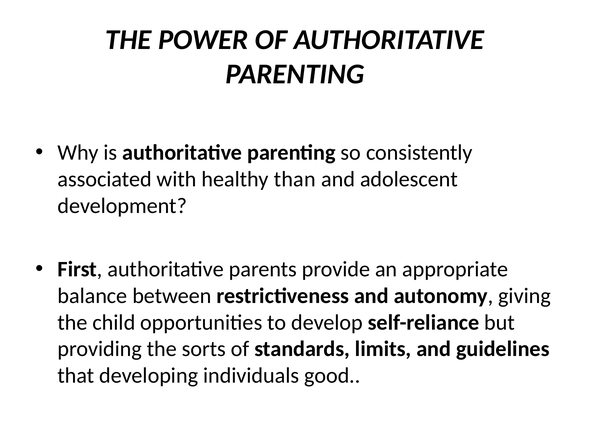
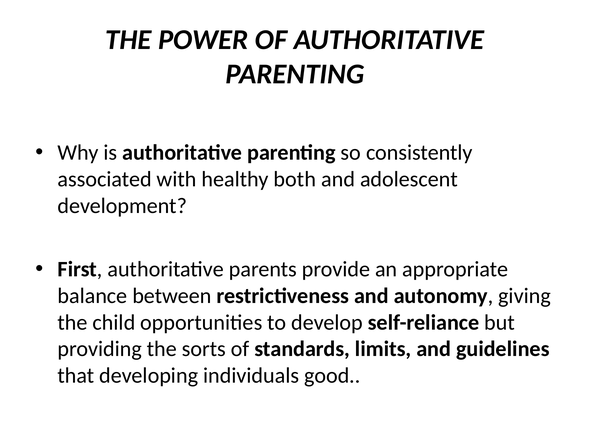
than: than -> both
